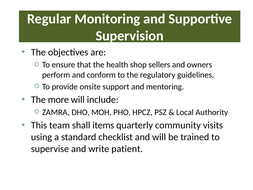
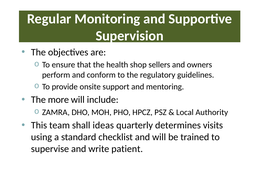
items: items -> ideas
community: community -> determines
